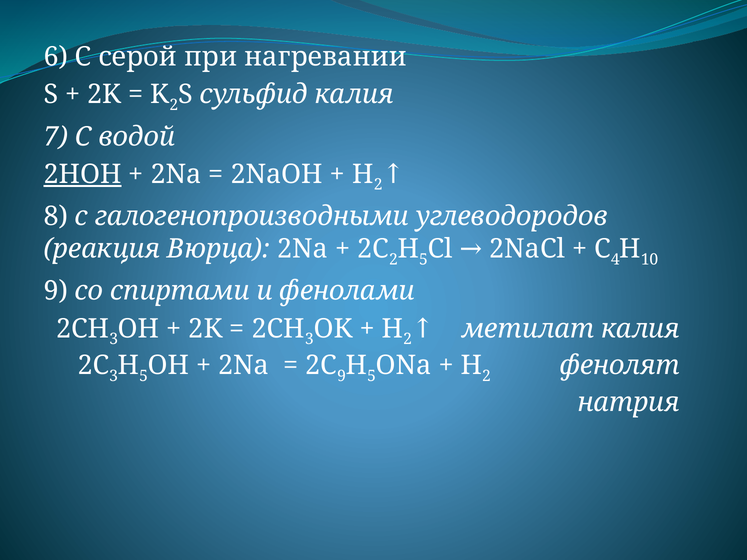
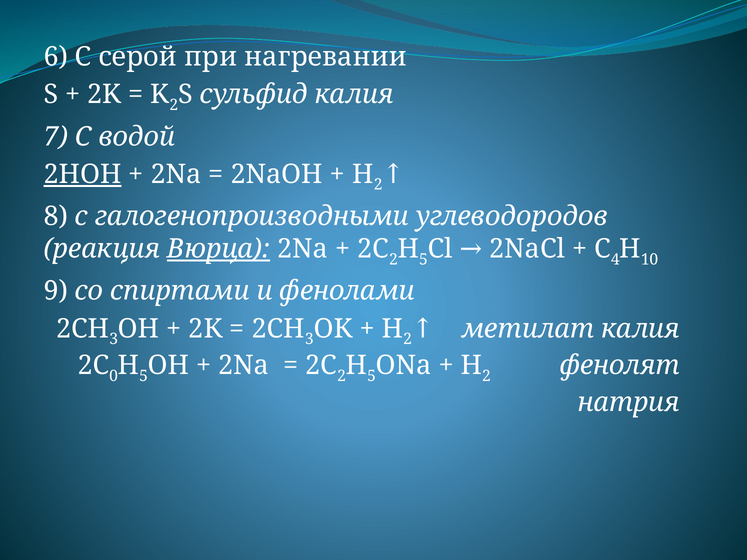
Вюрца underline: none -> present
3 at (114, 376): 3 -> 0
9 at (342, 376): 9 -> 2
